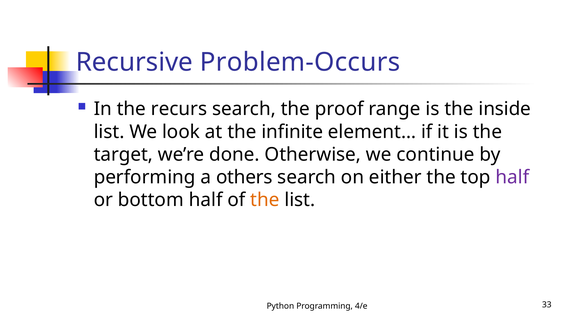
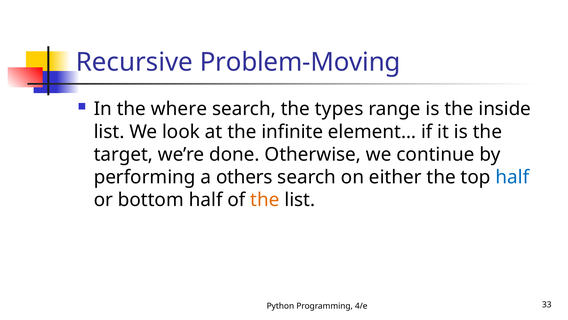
Problem-Occurs: Problem-Occurs -> Problem-Moving
recurs: recurs -> where
proof: proof -> types
half at (512, 177) colour: purple -> blue
